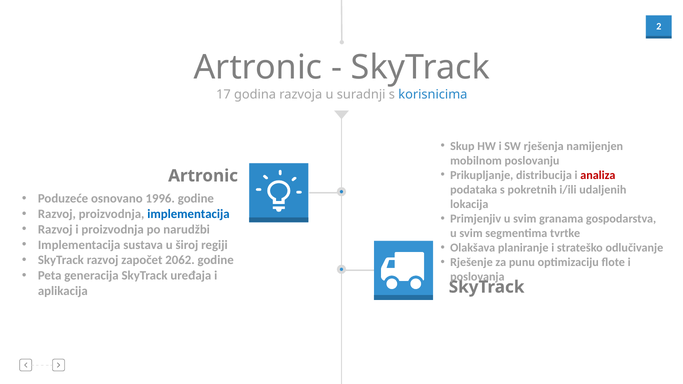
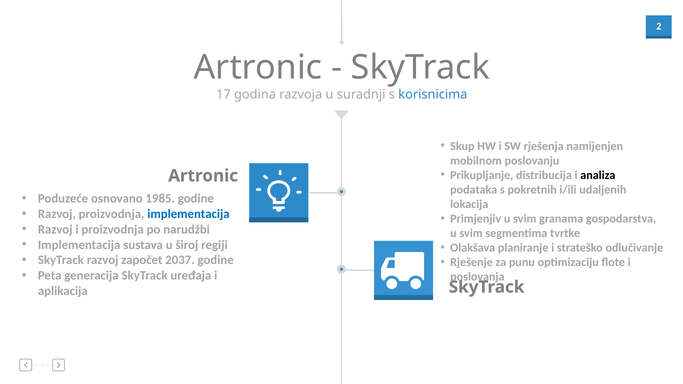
analiza colour: red -> black
1996: 1996 -> 1985
2062: 2062 -> 2037
